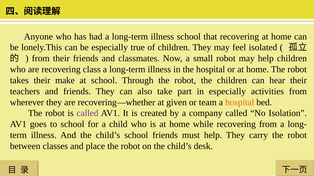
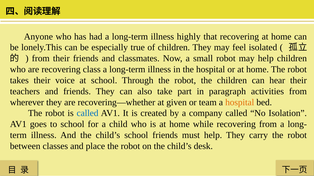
illness school: school -> highly
make: make -> voice
in especially: especially -> paragraph
called at (88, 114) colour: purple -> blue
